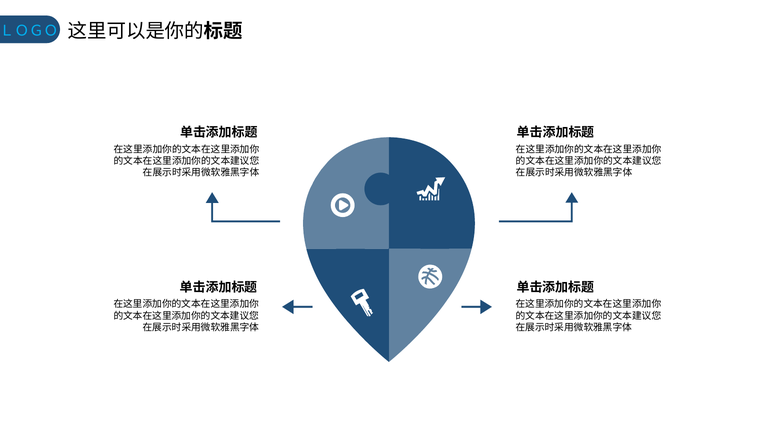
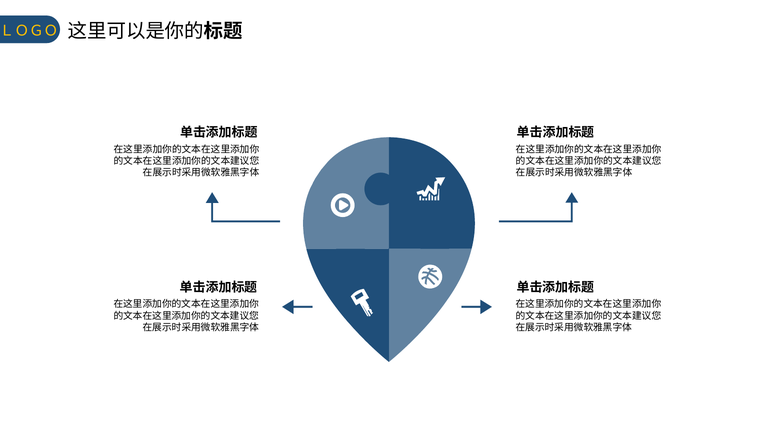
ＬＯＧＯ colour: light blue -> yellow
